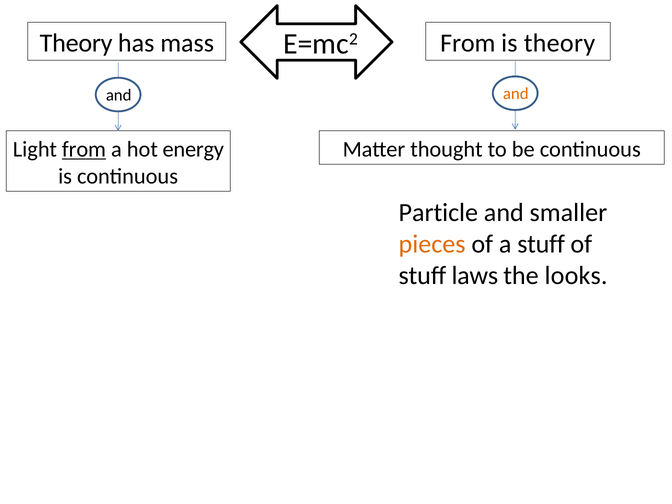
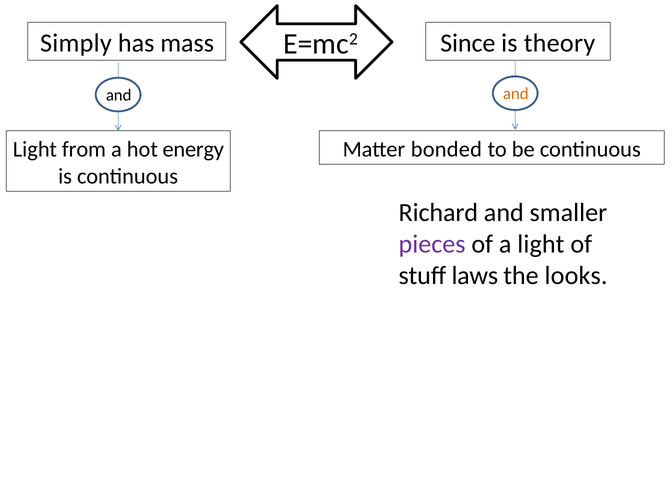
Theory at (76, 43): Theory -> Simply
mass From: From -> Since
from at (84, 149) underline: present -> none
thought: thought -> bonded
Particle: Particle -> Richard
pieces colour: orange -> purple
a stuff: stuff -> light
